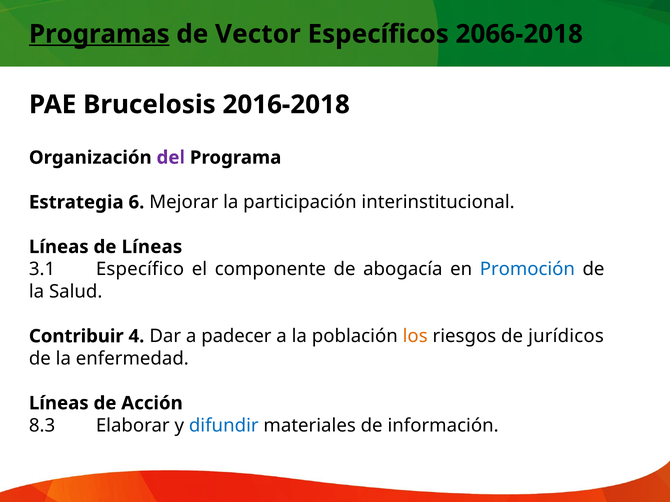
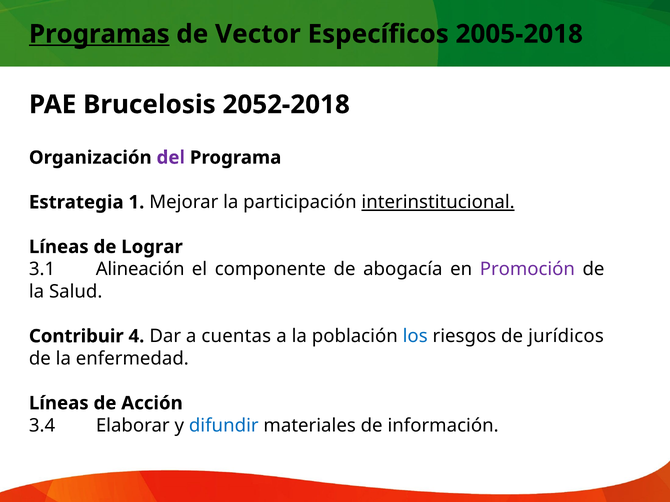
2066-2018: 2066-2018 -> 2005-2018
2016-2018: 2016-2018 -> 2052-2018
6: 6 -> 1
interinstitucional underline: none -> present
de Líneas: Líneas -> Lograr
Específico: Específico -> Alineación
Promoción colour: blue -> purple
padecer: padecer -> cuentas
los colour: orange -> blue
8.3: 8.3 -> 3.4
